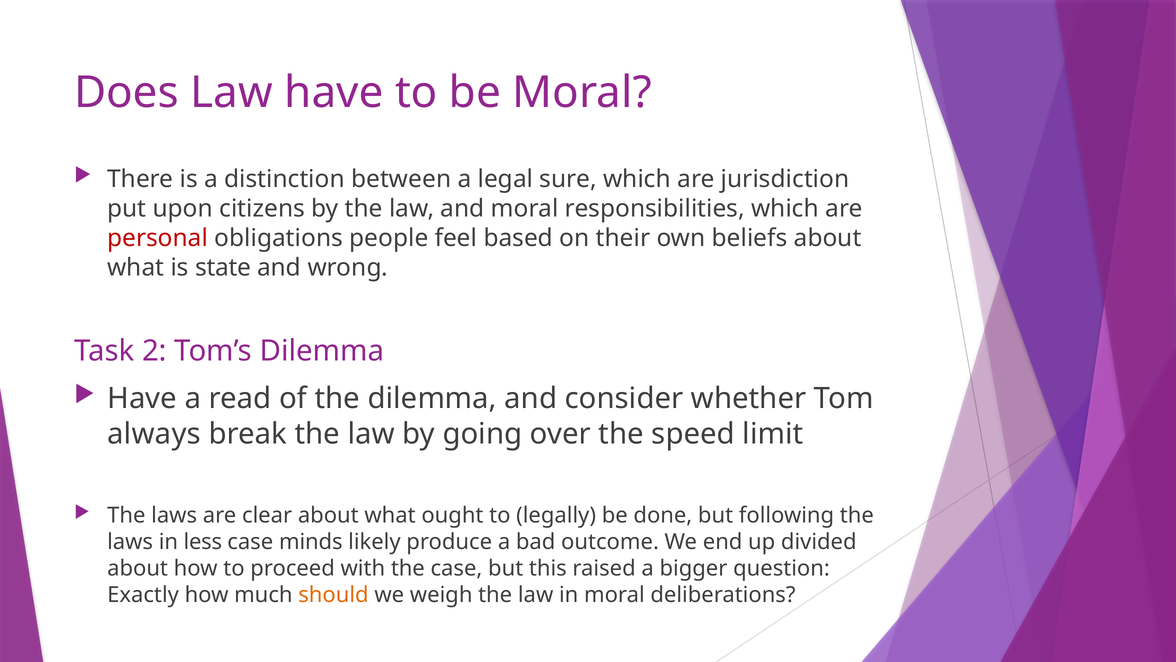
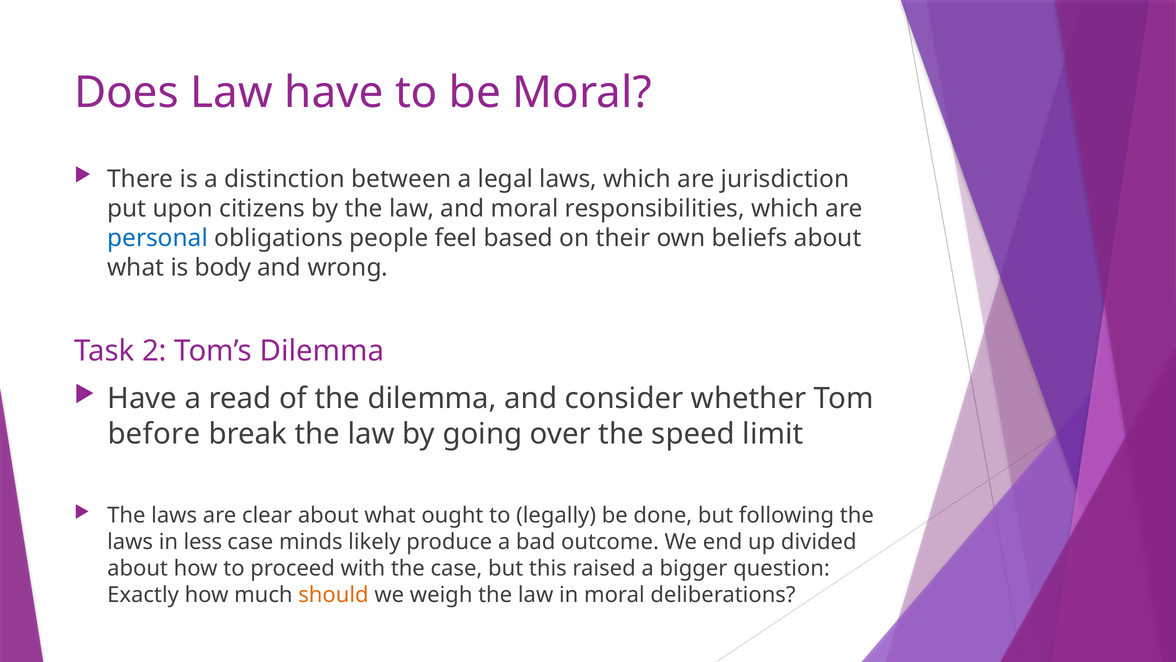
legal sure: sure -> laws
personal colour: red -> blue
state: state -> body
always: always -> before
